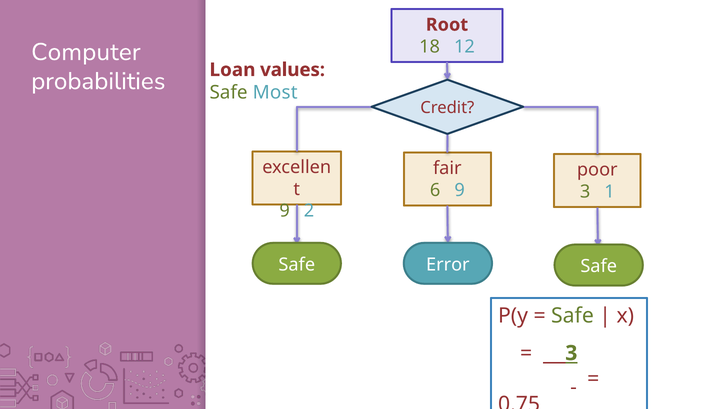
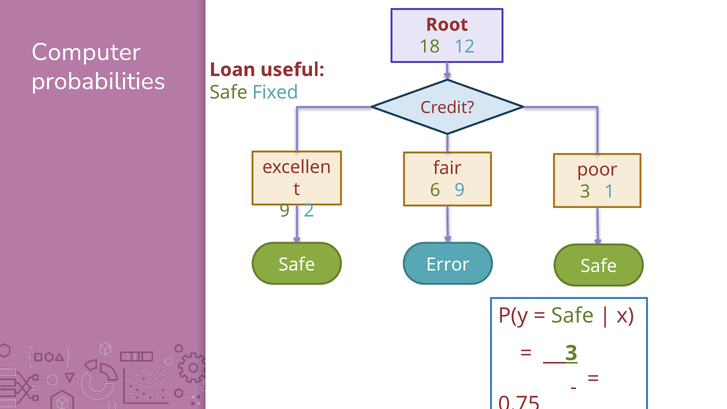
values: values -> useful
Most: Most -> Fixed
